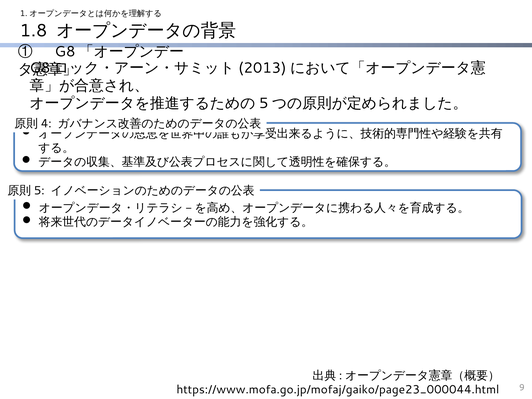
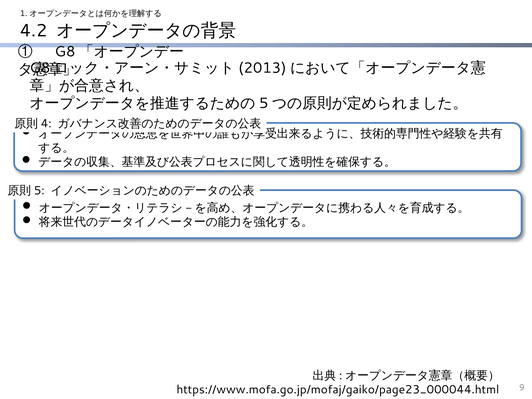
1.8: 1.8 -> 4.2
